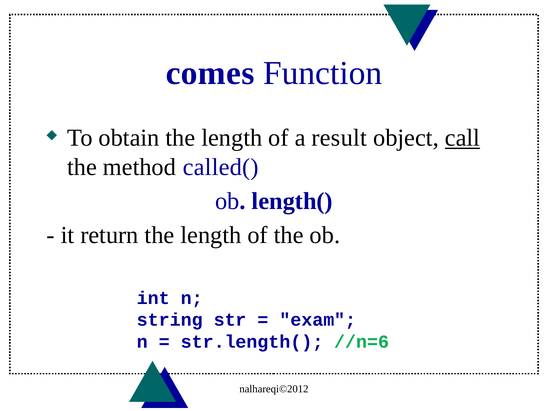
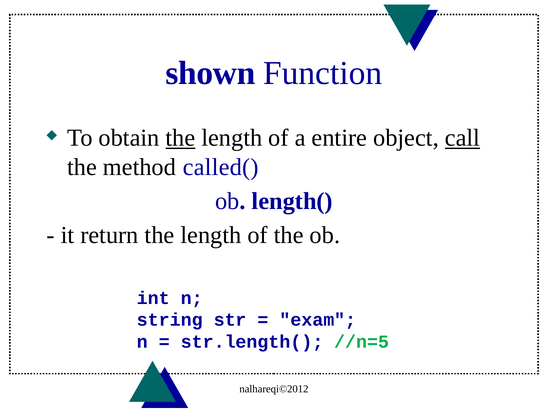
comes: comes -> shown
the at (180, 138) underline: none -> present
result: result -> entire
//n=6: //n=6 -> //n=5
